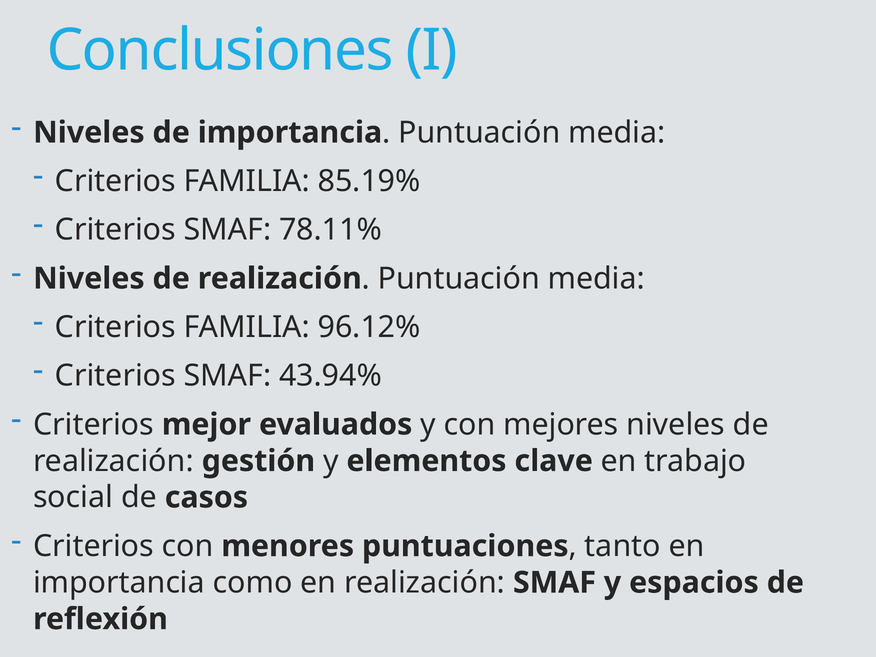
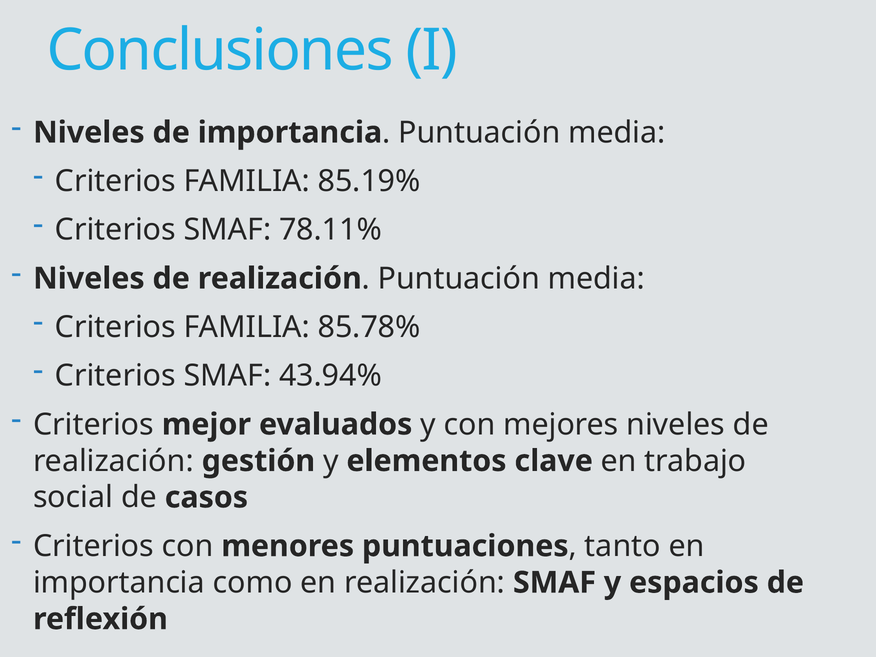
96.12%: 96.12% -> 85.78%
